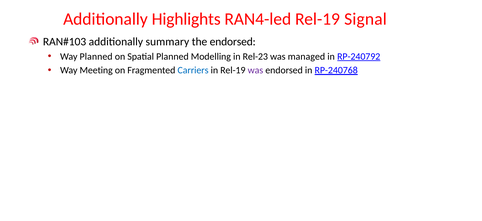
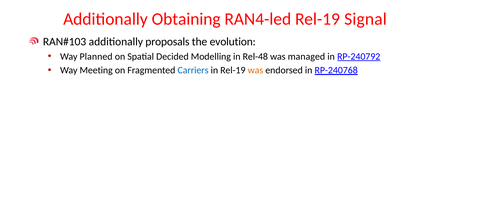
Highlights: Highlights -> Obtaining
summary: summary -> proposals
the endorsed: endorsed -> evolution
Spatial Planned: Planned -> Decided
Rel-23: Rel-23 -> Rel-48
was at (255, 70) colour: purple -> orange
